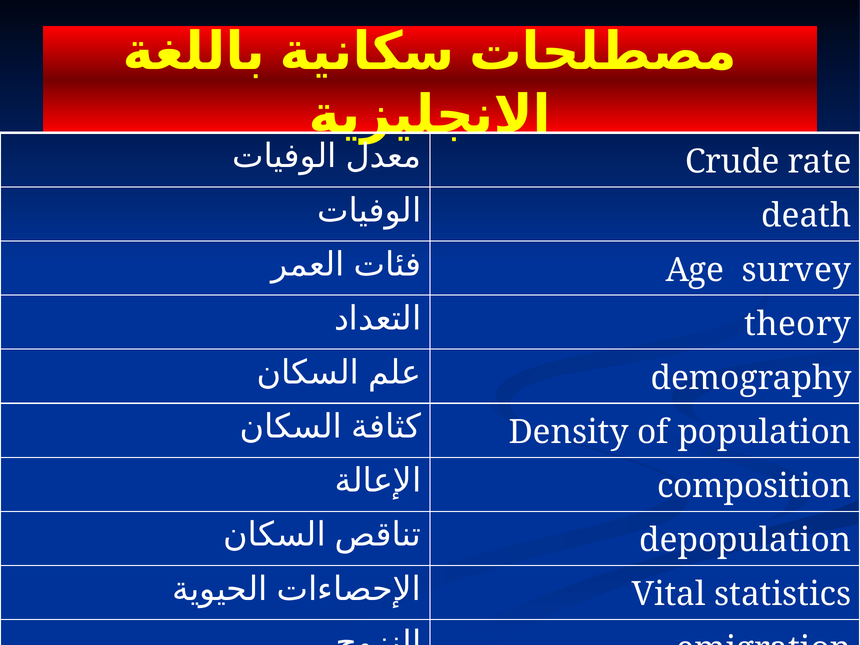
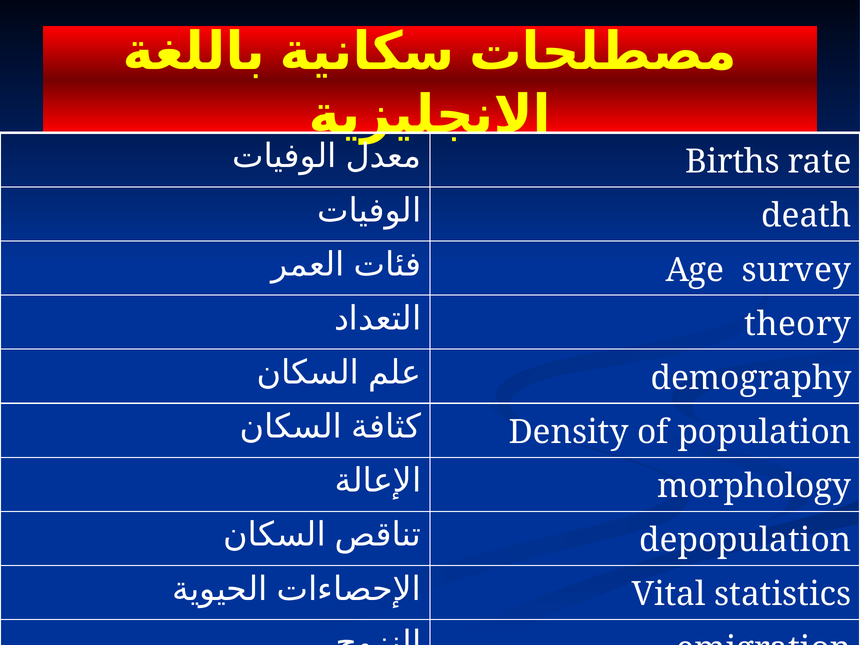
Crude: Crude -> Births
composition: composition -> morphology
